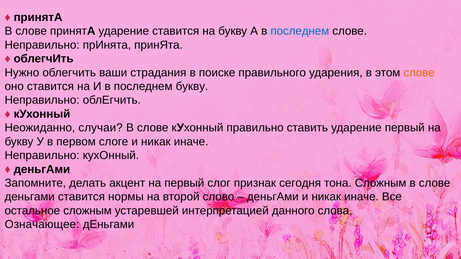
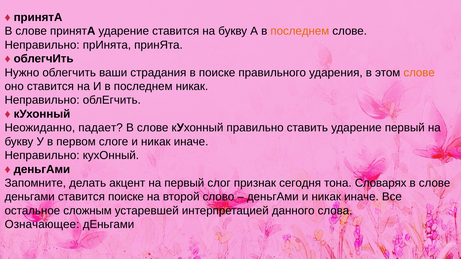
последнем at (300, 31) colour: blue -> orange
последнем букву: букву -> никак
случаи: случаи -> падает
тона Сложным: Сложным -> Словарях
ставится нормы: нормы -> поиске
